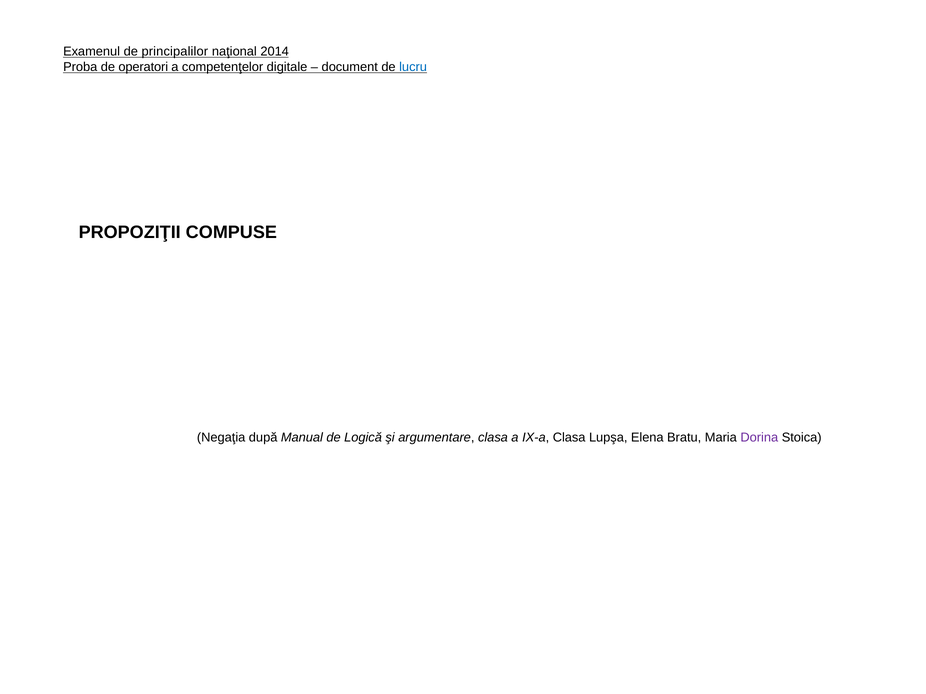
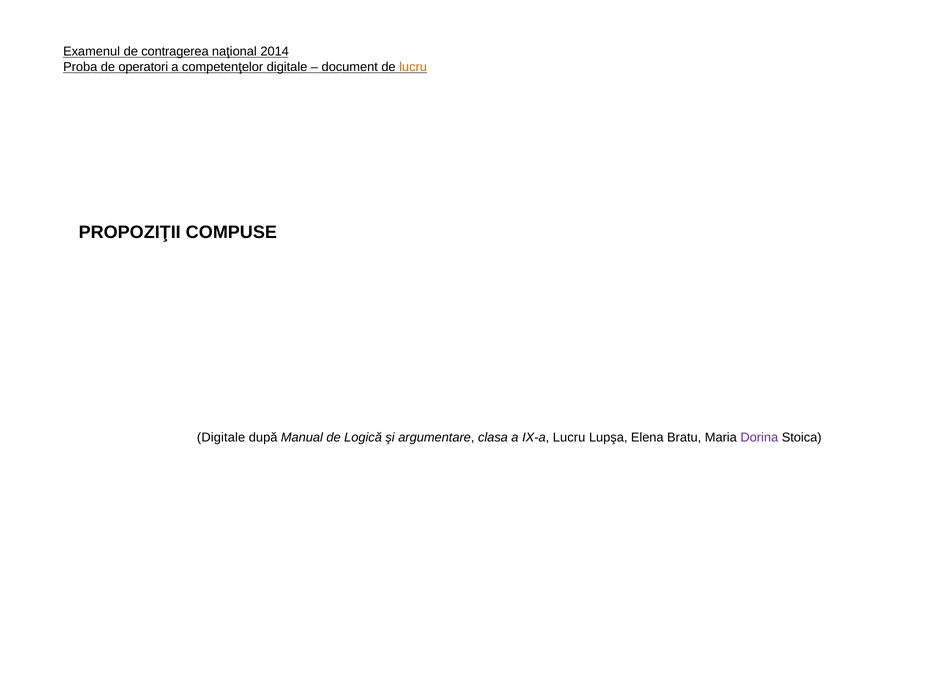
principalilor: principalilor -> contragerea
lucru at (413, 67) colour: blue -> orange
Negaţia at (221, 438): Negaţia -> Digitale
IX-a Clasa: Clasa -> Lucru
